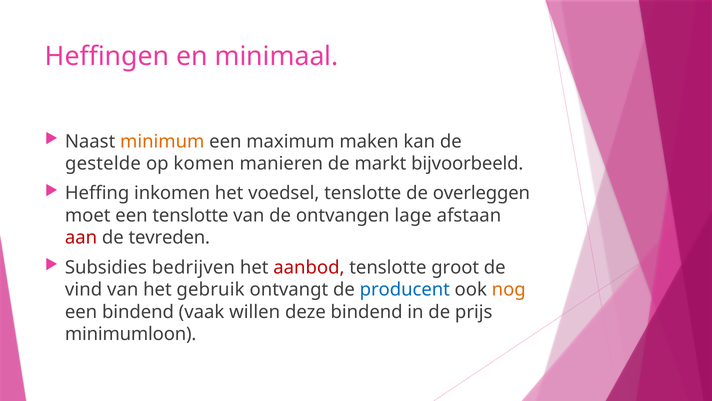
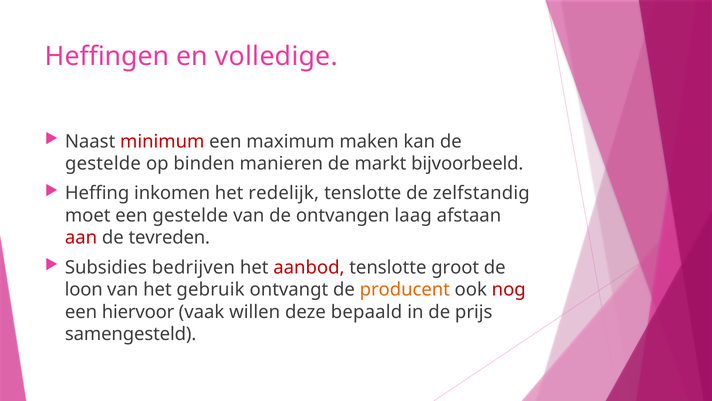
minimaal: minimaal -> volledige
minimum colour: orange -> red
komen: komen -> binden
voedsel: voedsel -> redelijk
overleggen: overleggen -> zelfstandig
een tenslotte: tenslotte -> gestelde
lage: lage -> laag
vind: vind -> loon
producent colour: blue -> orange
nog colour: orange -> red
een bindend: bindend -> hiervoor
deze bindend: bindend -> bepaald
minimumloon: minimumloon -> samengesteld
